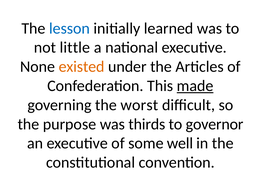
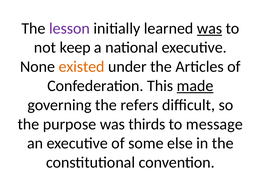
lesson colour: blue -> purple
was at (210, 28) underline: none -> present
little: little -> keep
worst: worst -> refers
governor: governor -> message
well: well -> else
